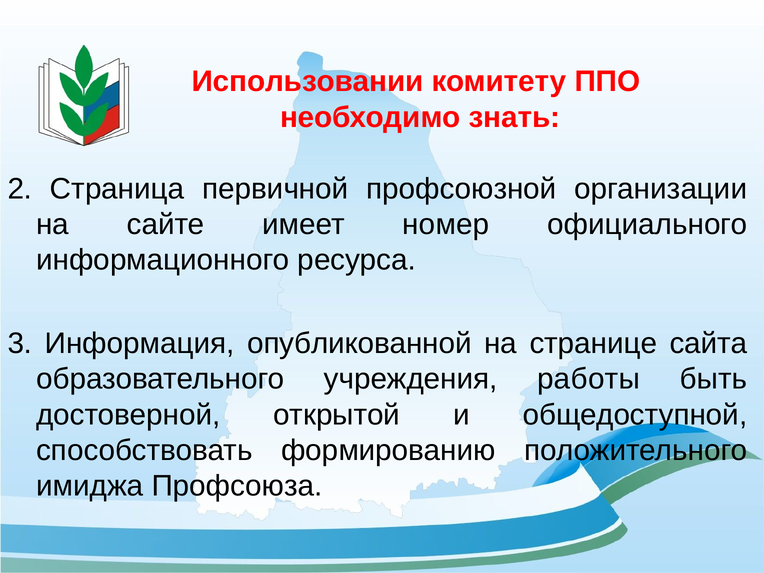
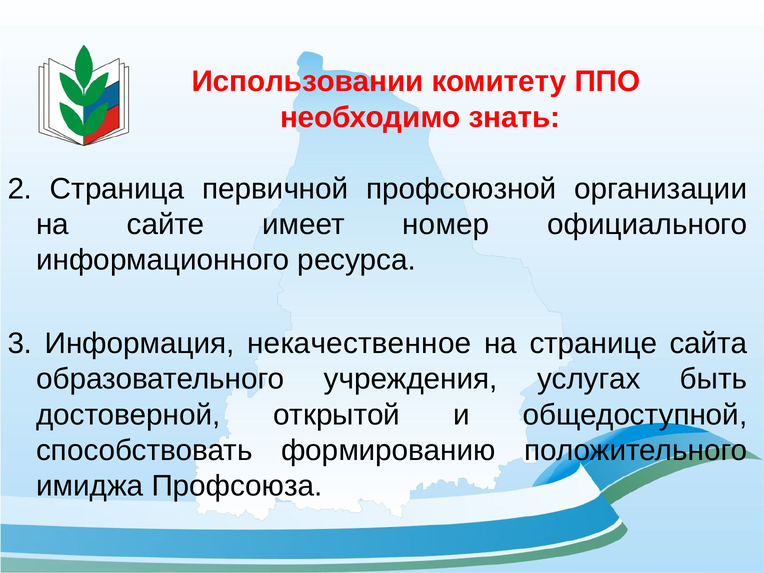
опубликованной: опубликованной -> некачественное
работы: работы -> услугах
